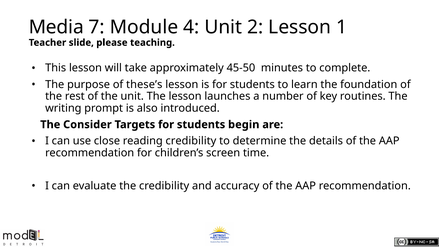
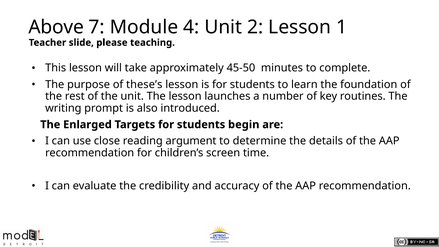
Media: Media -> Above
Consider: Consider -> Enlarged
reading credibility: credibility -> argument
